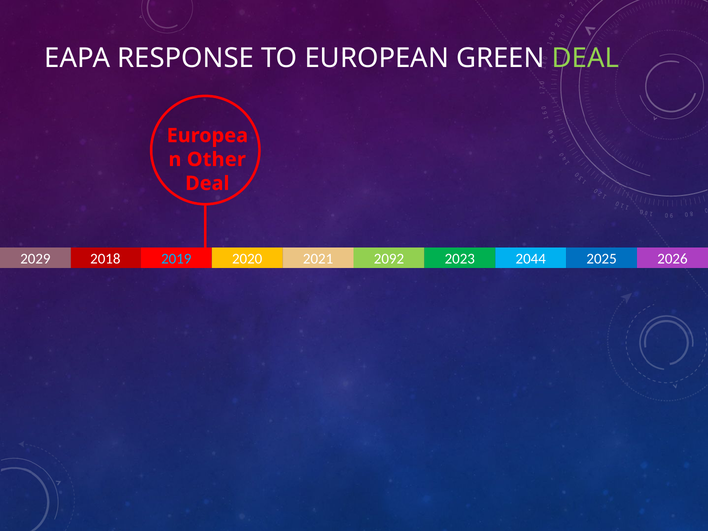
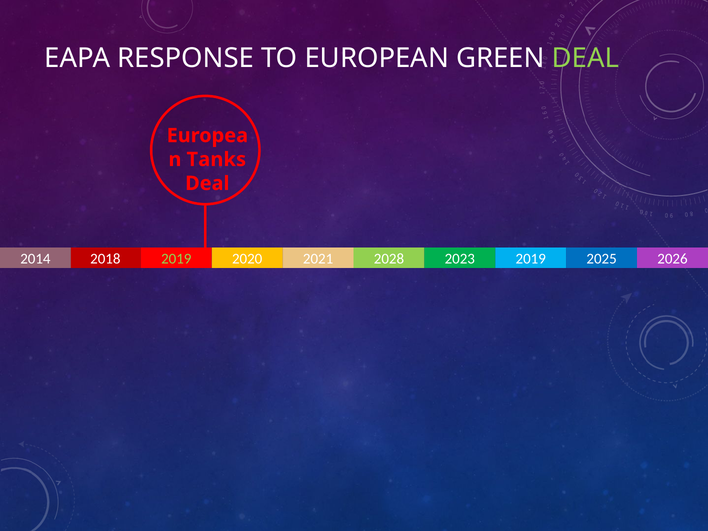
Other: Other -> Tanks
2029: 2029 -> 2014
2019 at (176, 259) colour: light blue -> light green
2092: 2092 -> 2028
2023 2044: 2044 -> 2019
